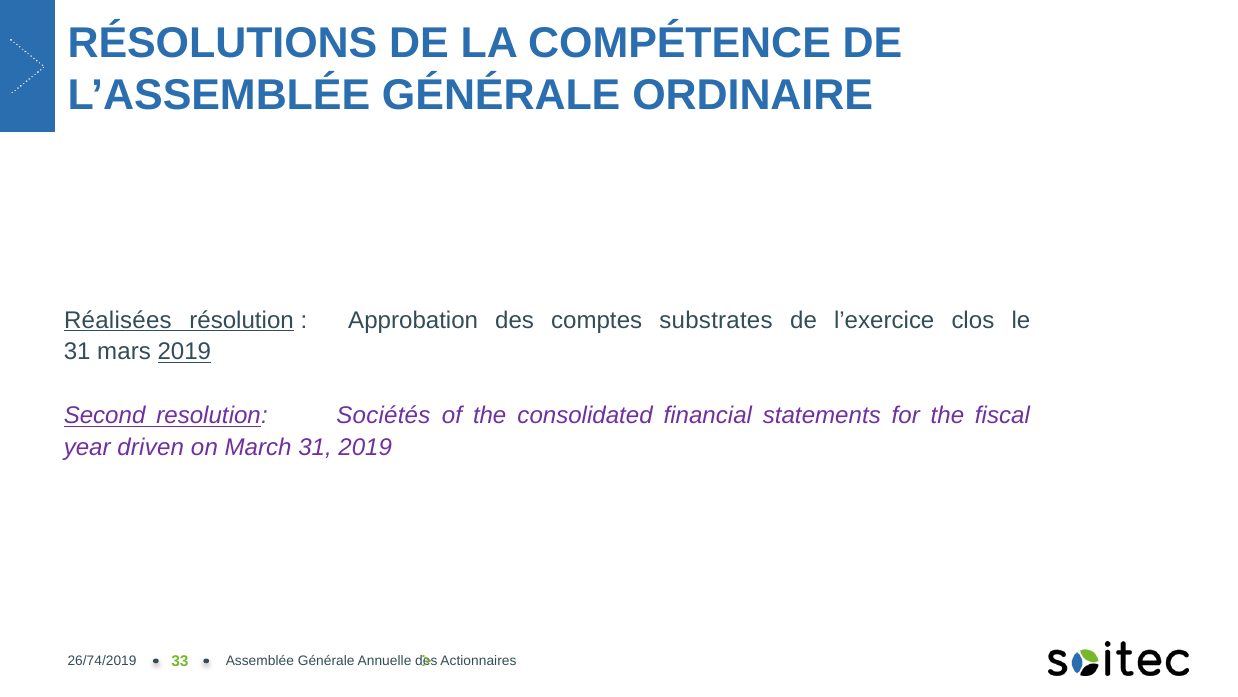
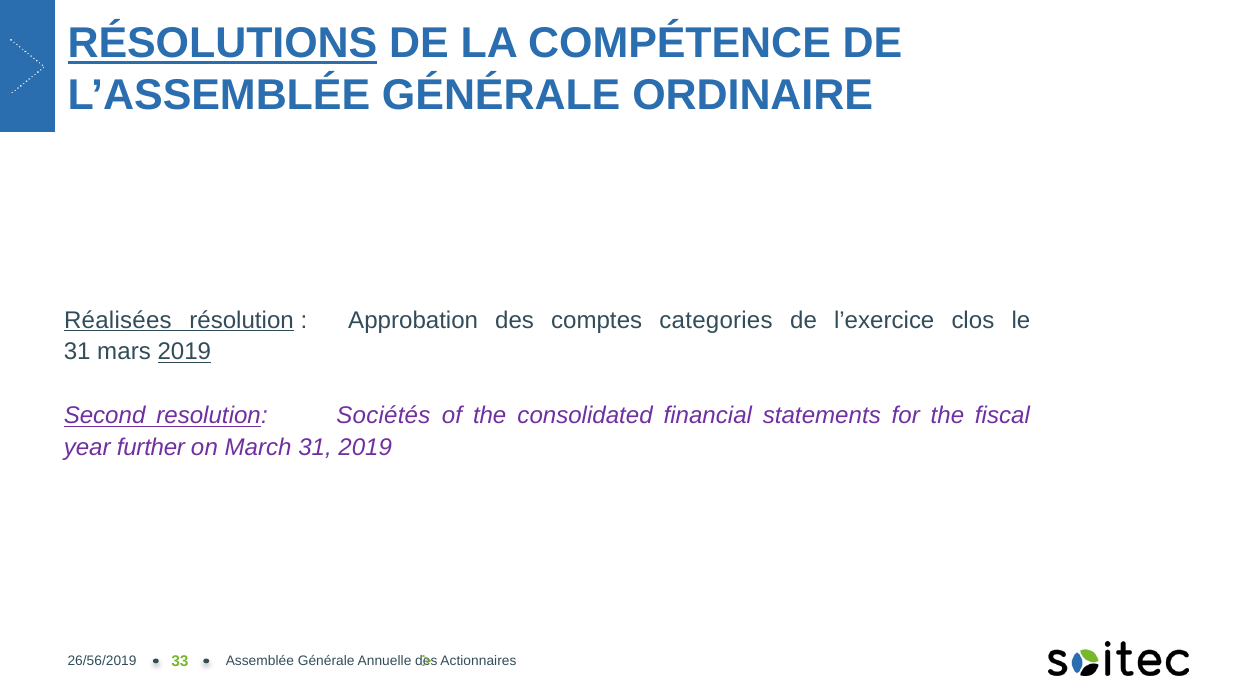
RÉSOLUTIONS underline: none -> present
substrates: substrates -> categories
driven: driven -> further
26/74/2019: 26/74/2019 -> 26/56/2019
